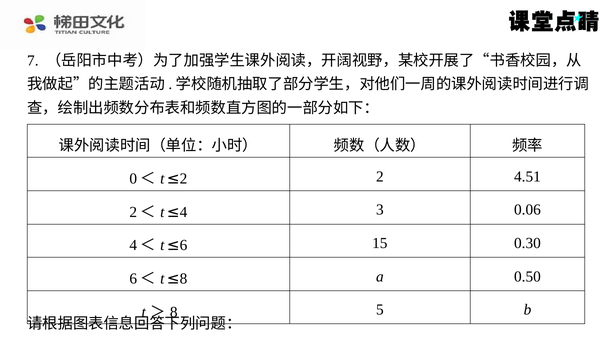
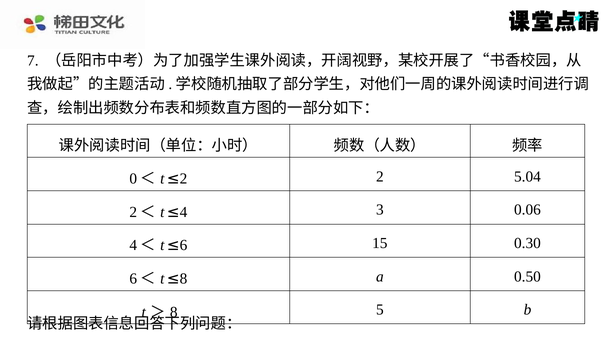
4.51: 4.51 -> 5.04
